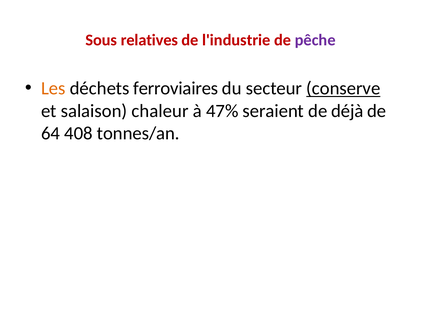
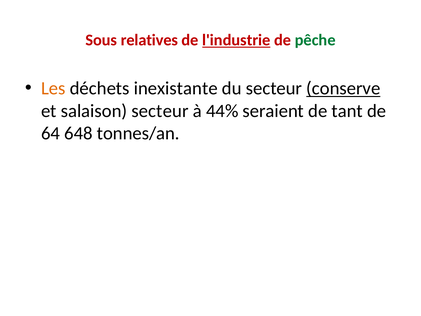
l'industrie underline: none -> present
pêche colour: purple -> green
ferroviaires: ferroviaires -> inexistante
salaison chaleur: chaleur -> secteur
47%: 47% -> 44%
déjà: déjà -> tant
408: 408 -> 648
